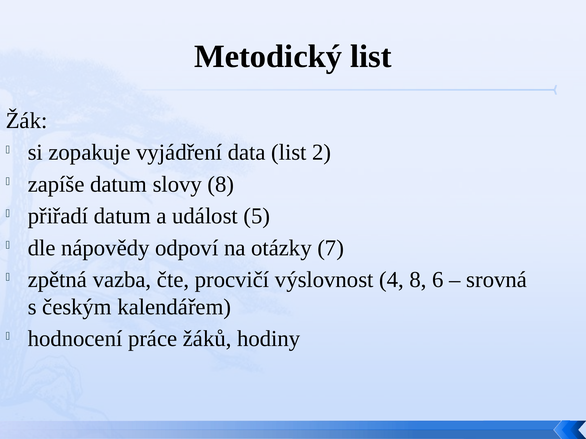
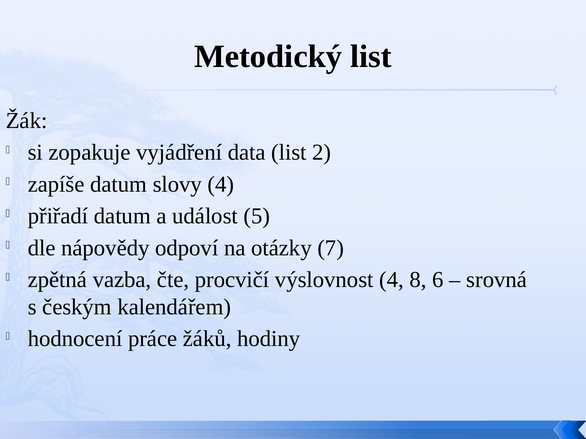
slovy 8: 8 -> 4
